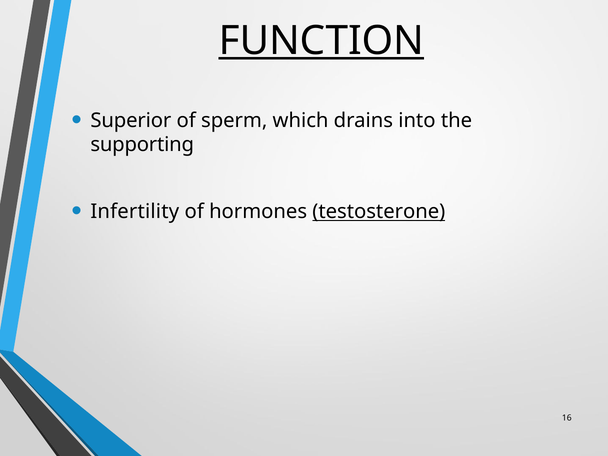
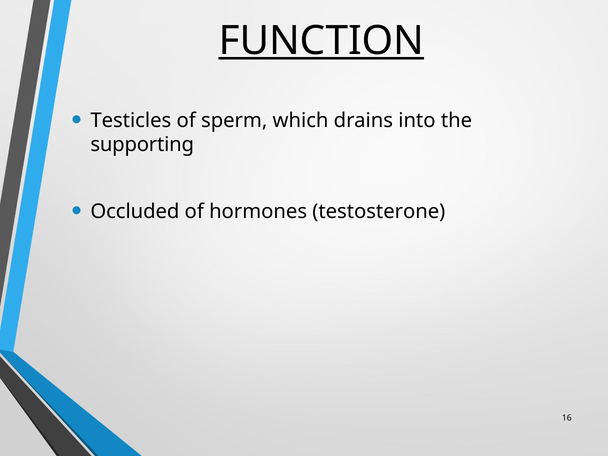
Superior: Superior -> Testicles
Infertility: Infertility -> Occluded
testosterone underline: present -> none
